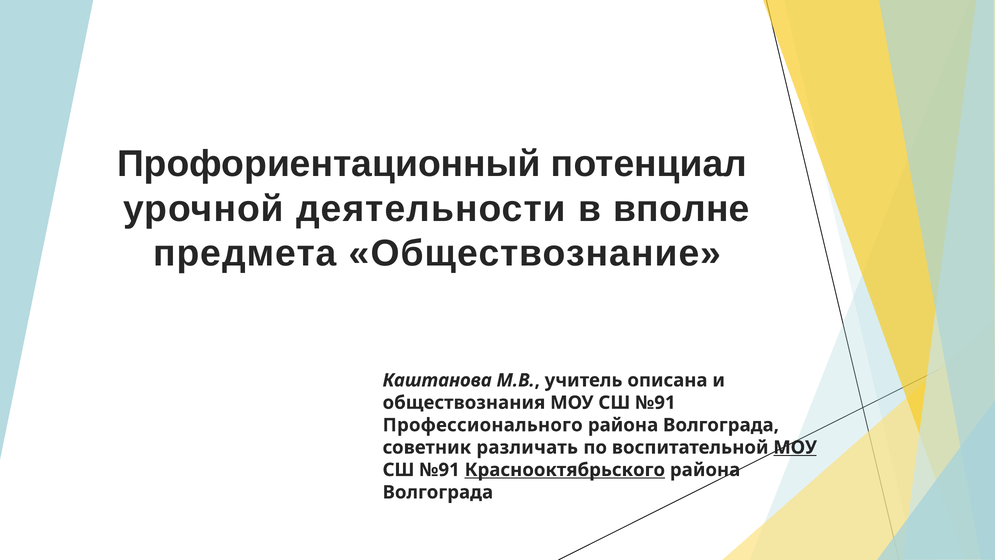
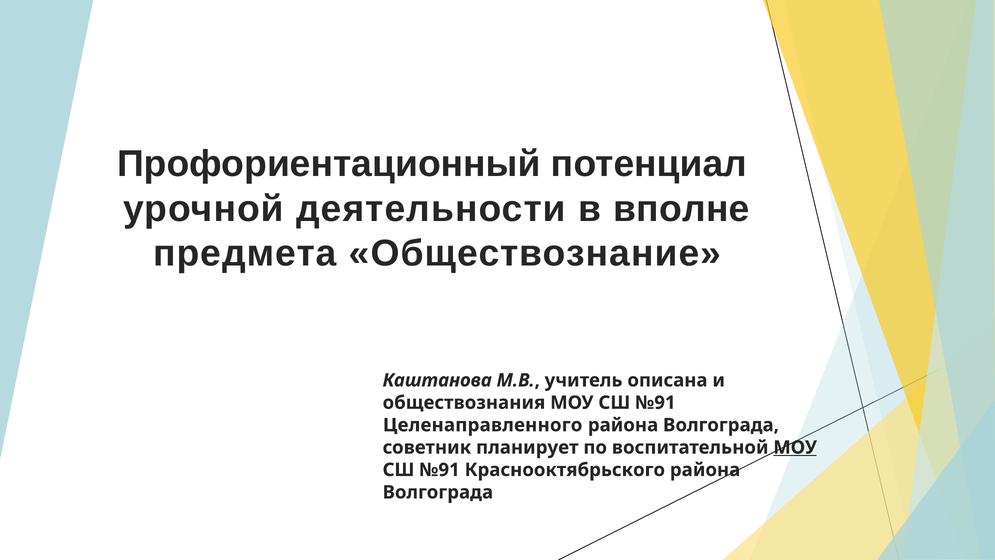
Профессионального: Профессионального -> Целенаправленного
различать: различать -> планирует
Краснооктябрьского underline: present -> none
